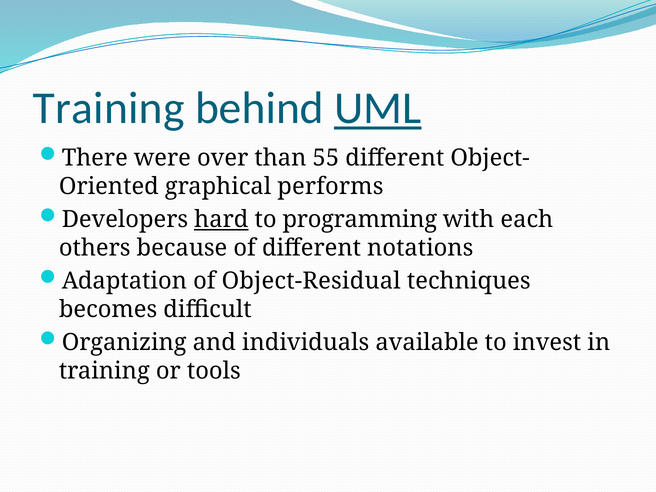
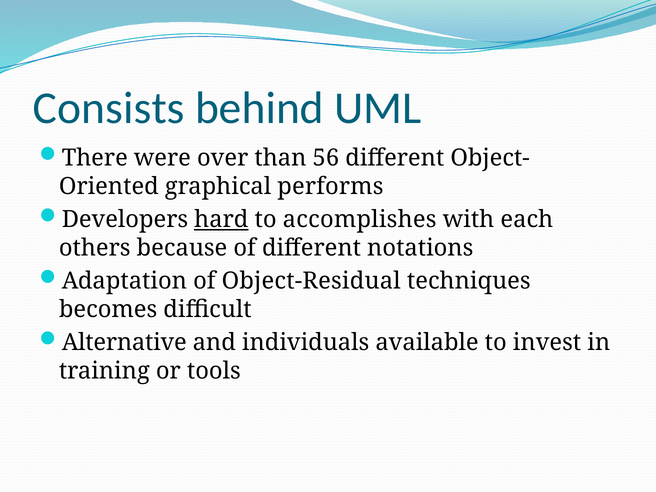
Training at (109, 108): Training -> Consists
UML underline: present -> none
55: 55 -> 56
programming: programming -> accomplishes
Organizing: Organizing -> Alternative
